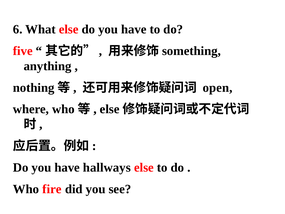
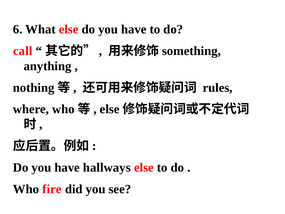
five: five -> call
open: open -> rules
